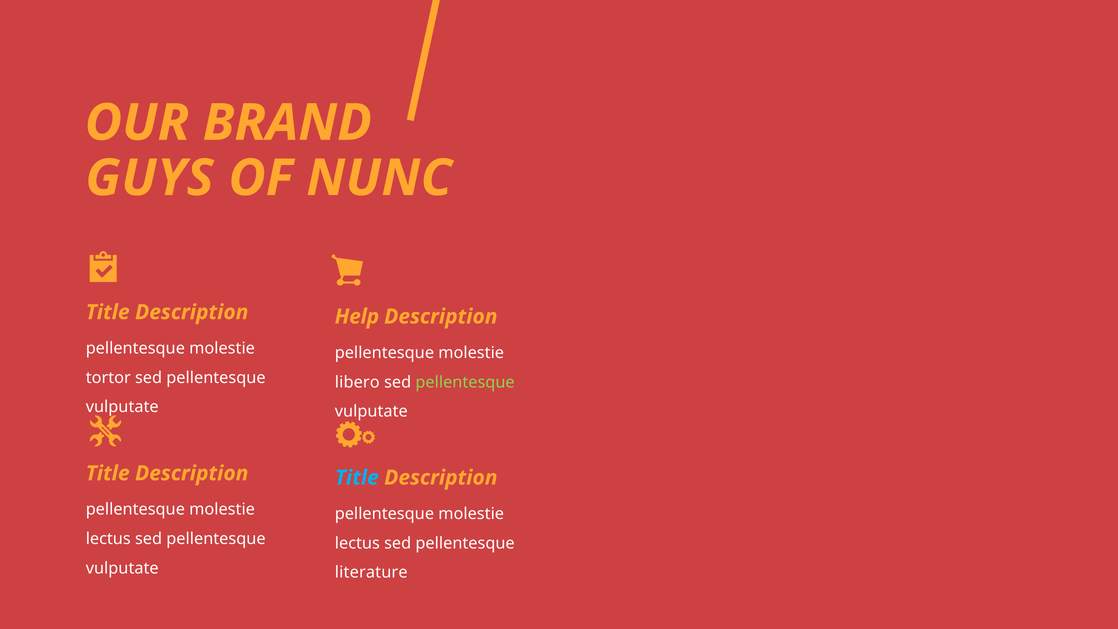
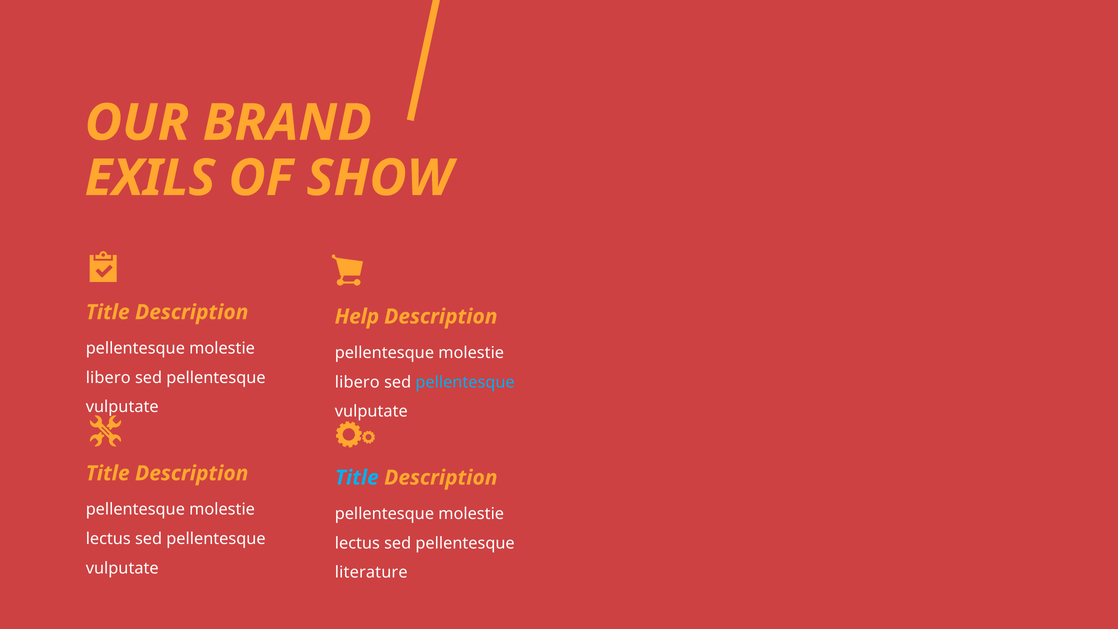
GUYS: GUYS -> EXILS
NUNC: NUNC -> SHOW
tortor at (108, 378): tortor -> libero
pellentesque at (465, 382) colour: light green -> light blue
